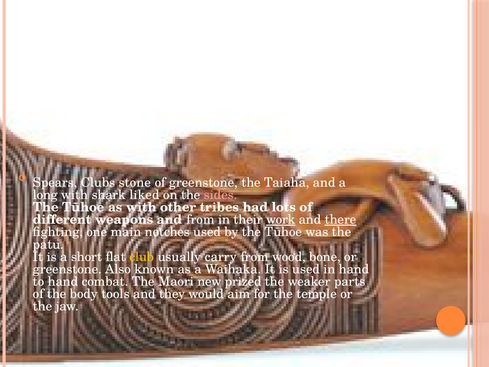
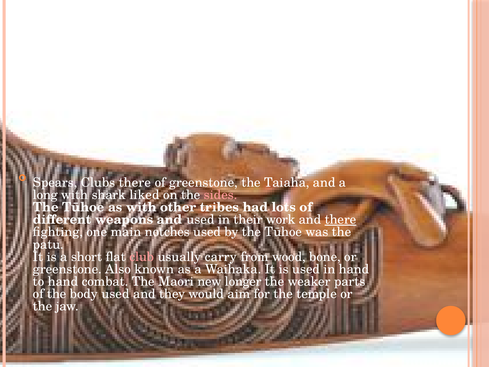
Clubs stone: stone -> there
and from: from -> used
work underline: present -> none
club colour: yellow -> pink
prized: prized -> longer
body tools: tools -> used
